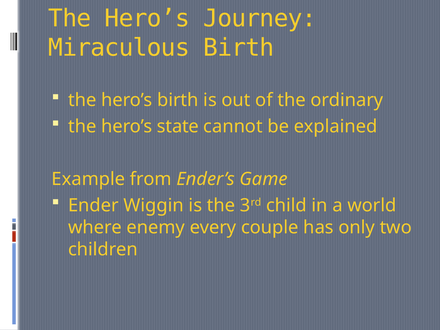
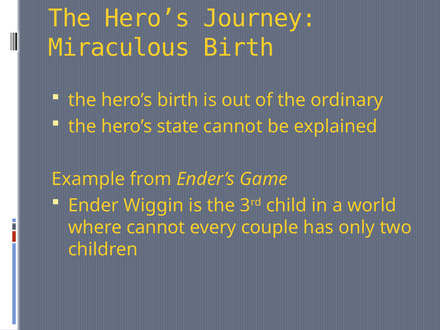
where enemy: enemy -> cannot
